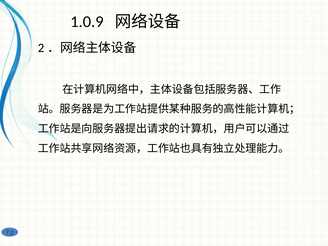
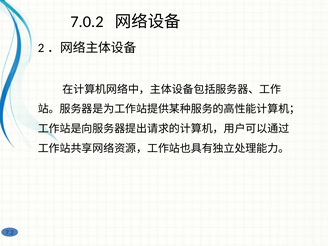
1.0.9: 1.0.9 -> 7.0.2
